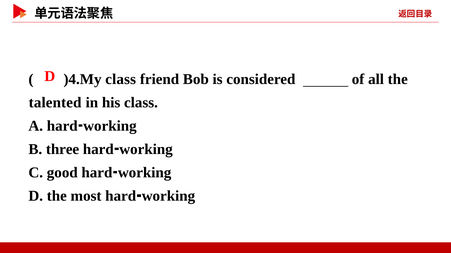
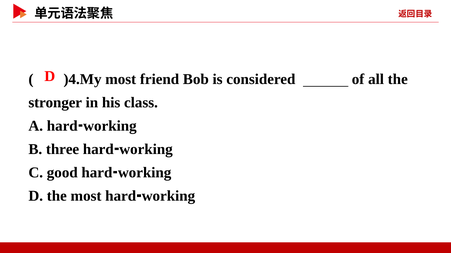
)4.My class: class -> most
talented: talented -> stronger
